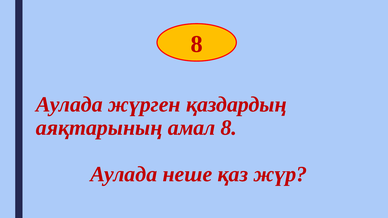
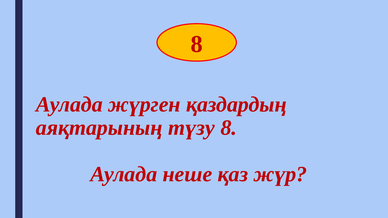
амал: амал -> түзу
